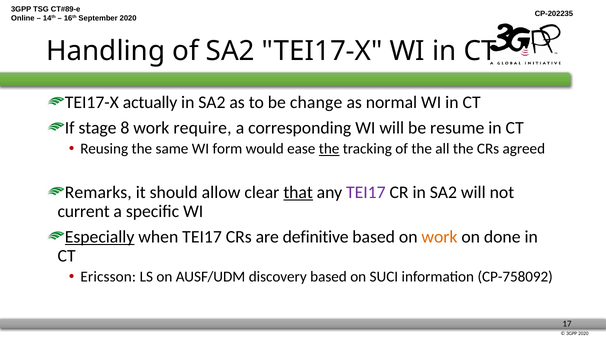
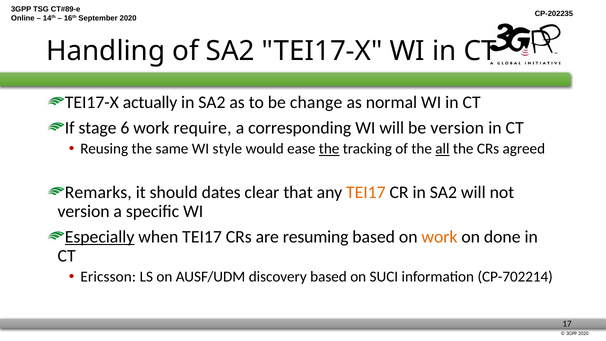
8: 8 -> 6
be resume: resume -> version
form: form -> style
all underline: none -> present
allow: allow -> dates
that underline: present -> none
TEI17 at (366, 192) colour: purple -> orange
current at (84, 211): current -> version
definitive: definitive -> resuming
CP-758092: CP-758092 -> CP-702214
